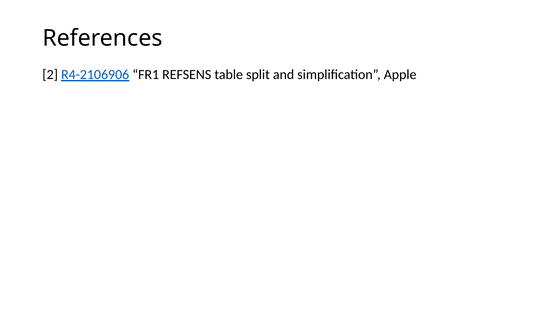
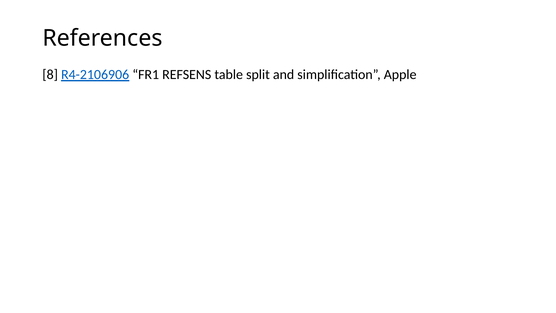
2: 2 -> 8
